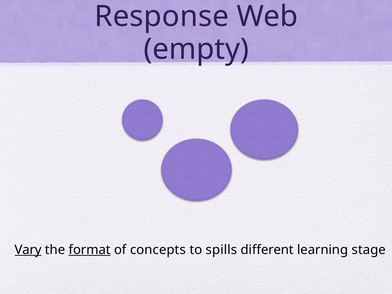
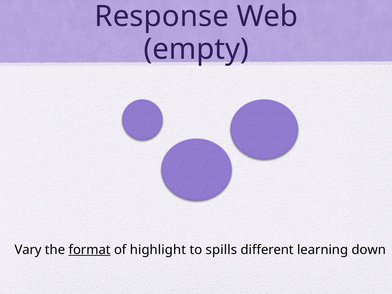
Vary underline: present -> none
concepts: concepts -> highlight
stage: stage -> down
